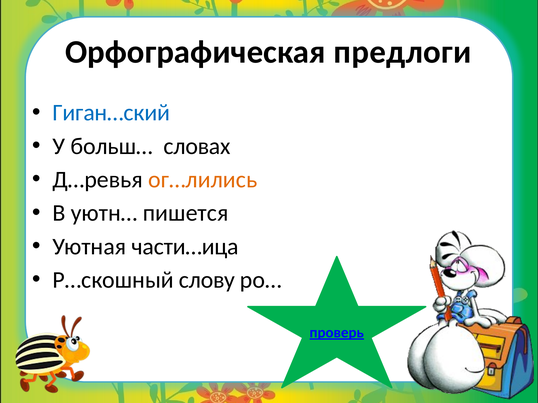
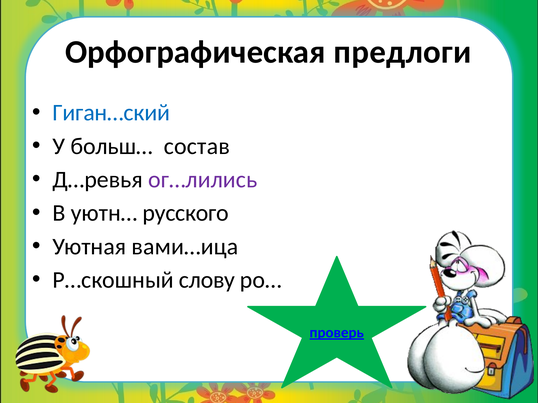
словах: словах -> состав
ог…лились colour: orange -> purple
пишется: пишется -> русского
части…ица: части…ица -> вами…ица
